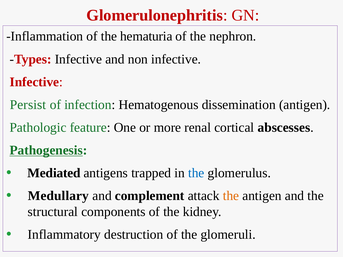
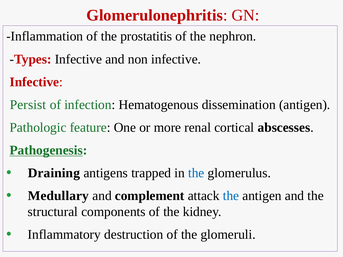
hematuria: hematuria -> prostatitis
Mediated: Mediated -> Draining
the at (231, 196) colour: orange -> blue
